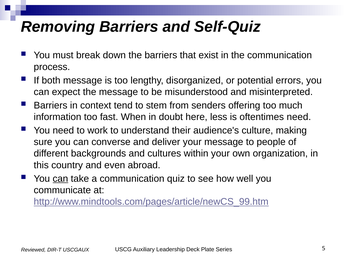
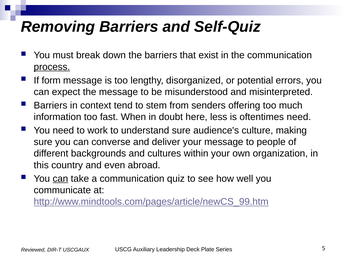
process underline: none -> present
both: both -> form
understand their: their -> sure
